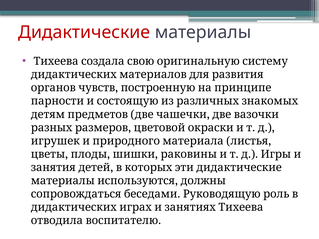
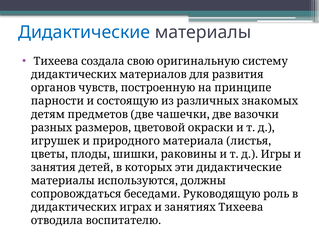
Дидактические colour: red -> blue
